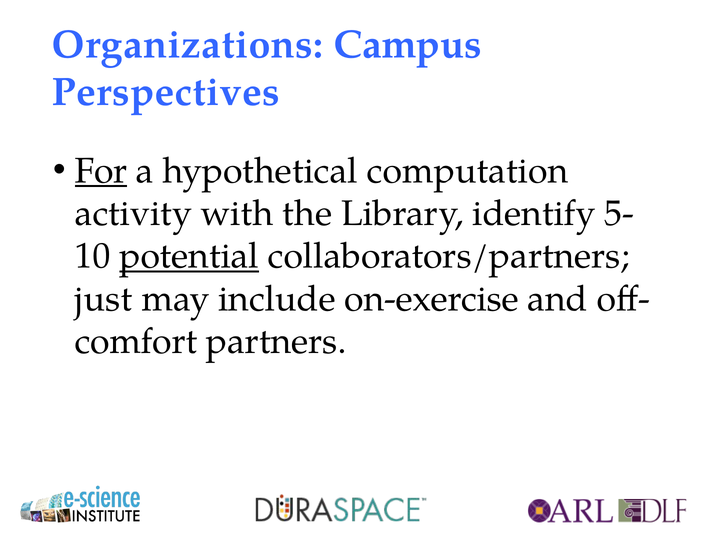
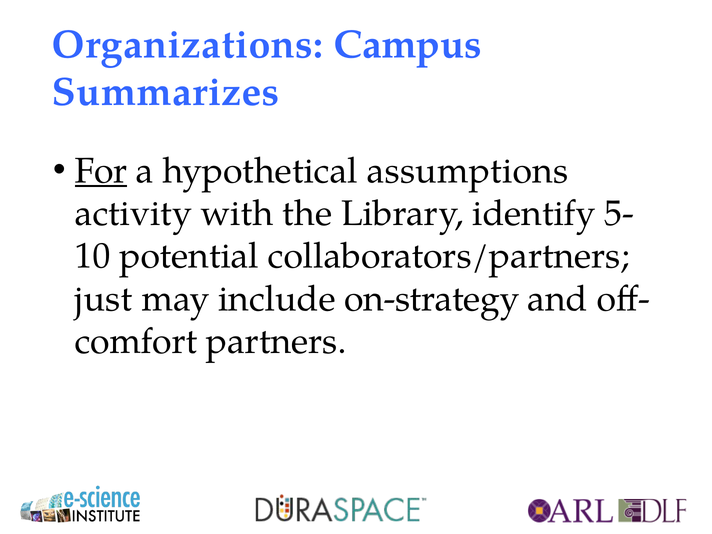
Perspectives: Perspectives -> Summarizes
computation: computation -> assumptions
potential underline: present -> none
on-exercise: on-exercise -> on-strategy
